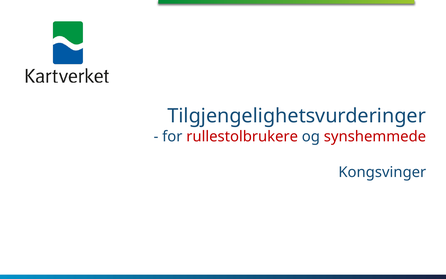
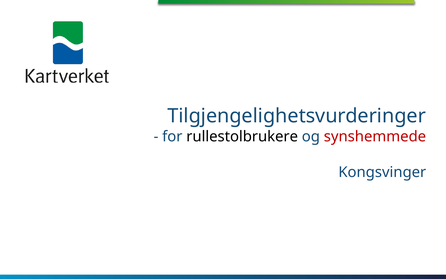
rullestolbrukere colour: red -> black
